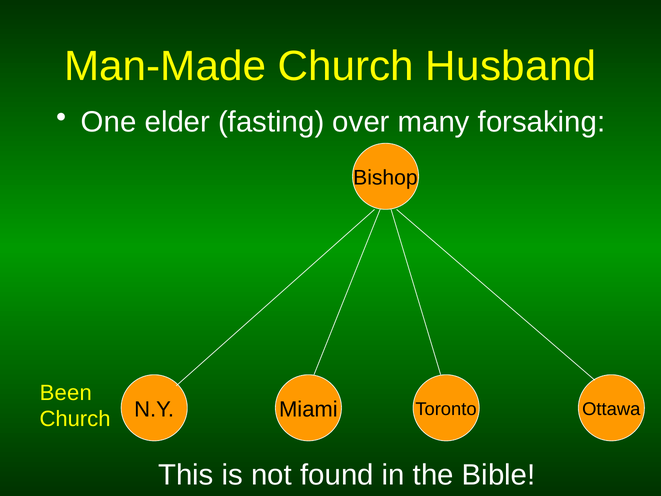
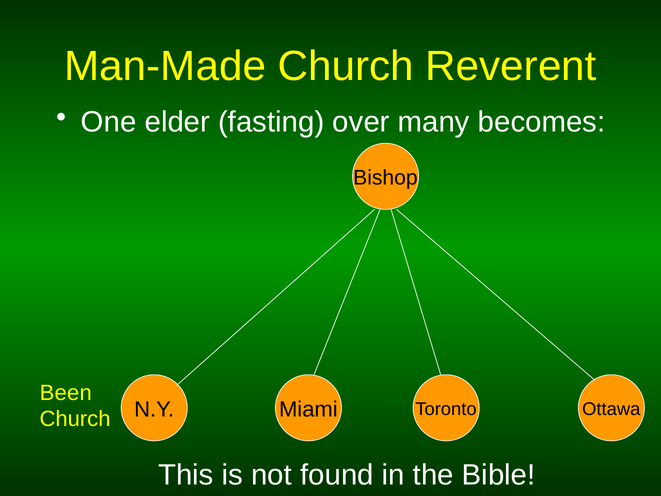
Husband: Husband -> Reverent
forsaking: forsaking -> becomes
